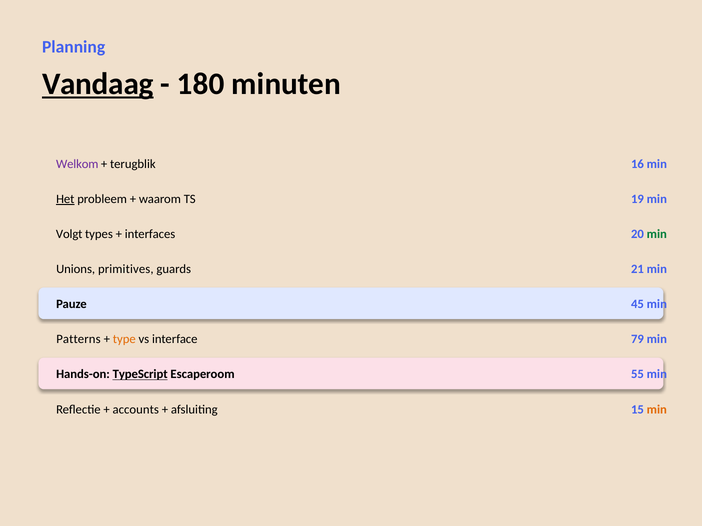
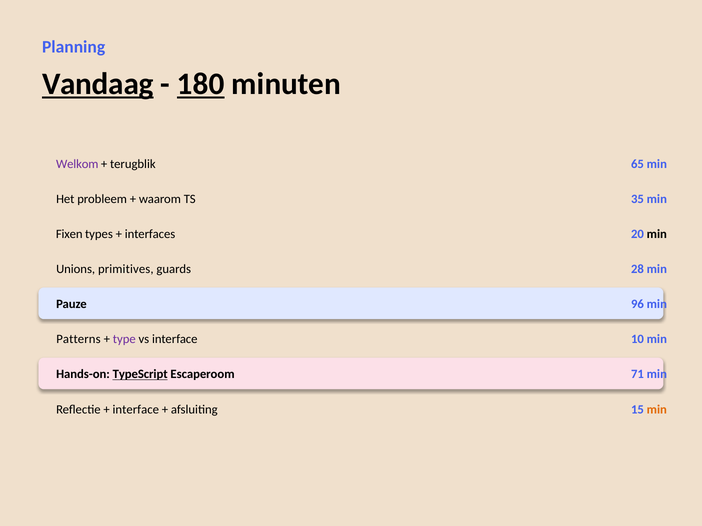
180 underline: none -> present
16: 16 -> 65
Het underline: present -> none
19: 19 -> 35
Volgt: Volgt -> Fixen
min at (657, 234) colour: green -> black
21: 21 -> 28
45: 45 -> 96
type colour: orange -> purple
79: 79 -> 10
55: 55 -> 71
accounts at (136, 410): accounts -> interface
